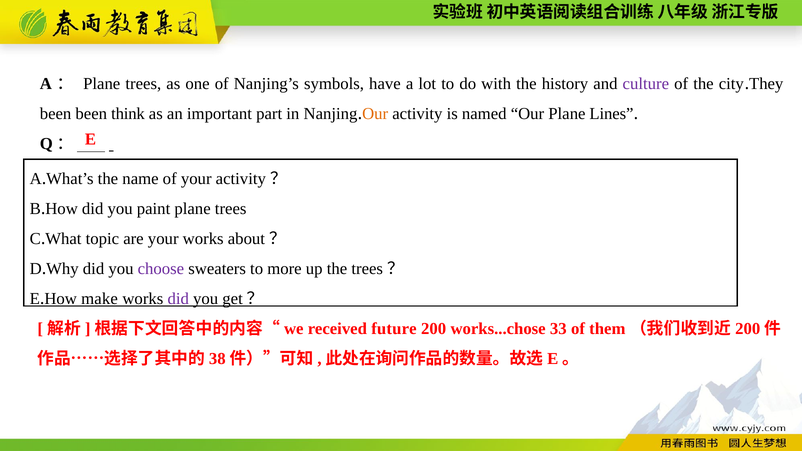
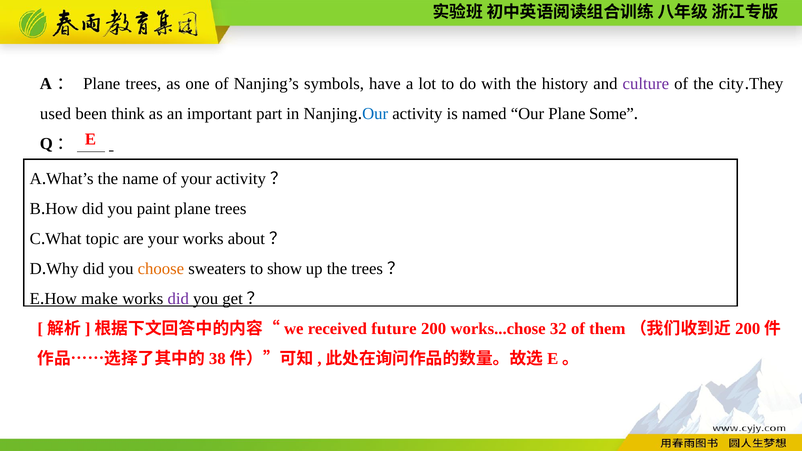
been at (56, 114): been -> used
Our at (375, 114) colour: orange -> blue
Lines: Lines -> Some
choose colour: purple -> orange
more: more -> show
33: 33 -> 32
